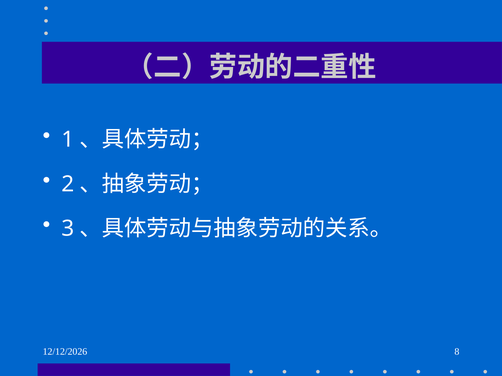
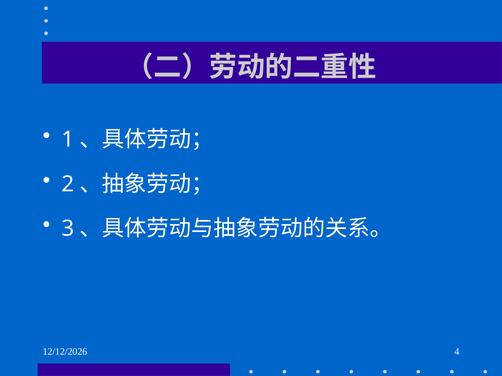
8: 8 -> 4
